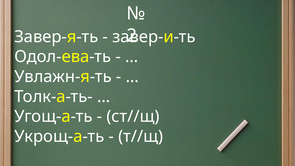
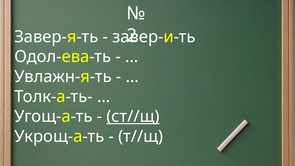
ст//щ underline: none -> present
